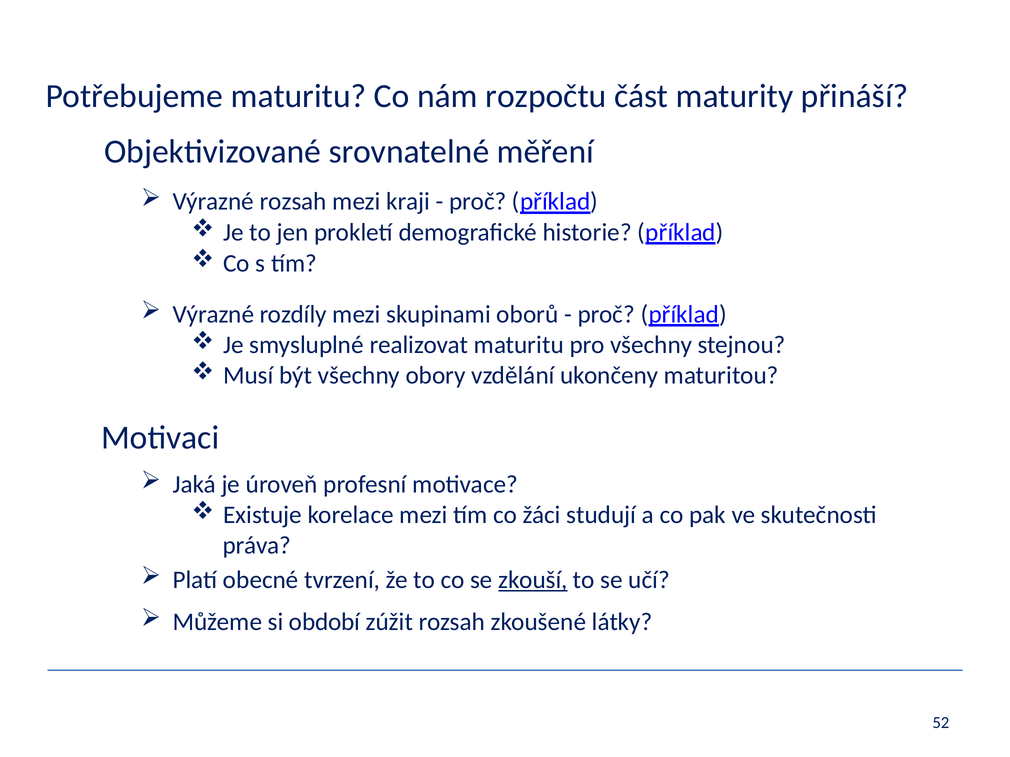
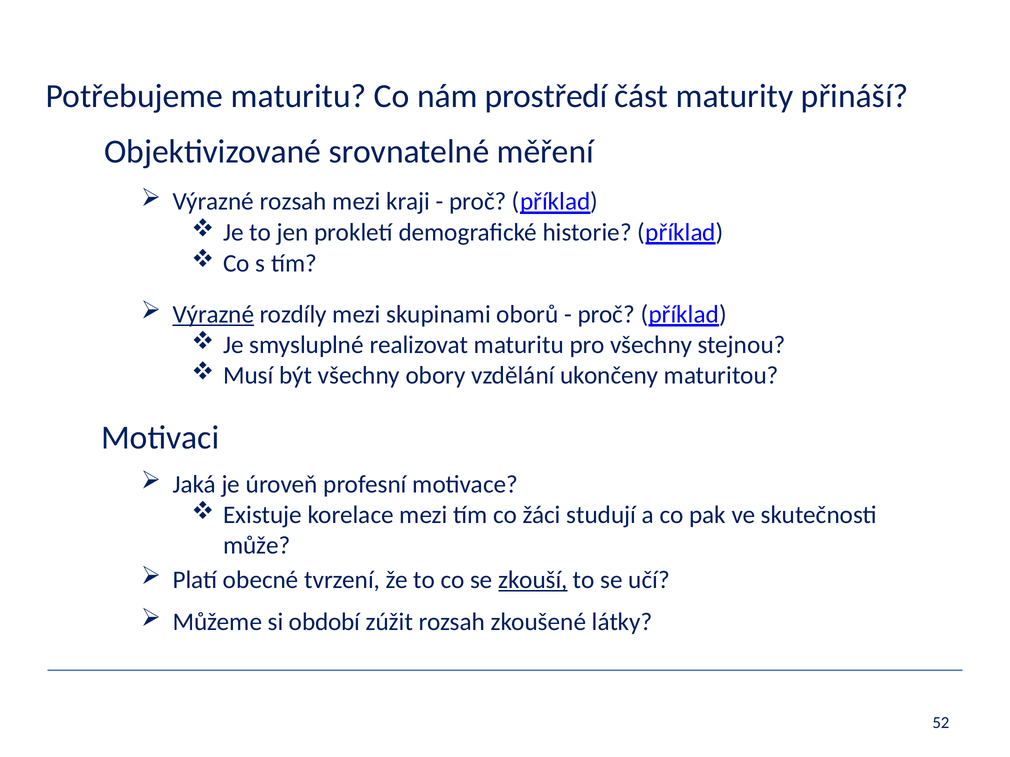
rozpočtu: rozpočtu -> prostředí
Výrazné at (213, 315) underline: none -> present
práva: práva -> může
